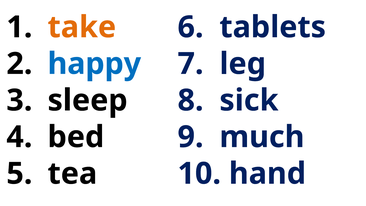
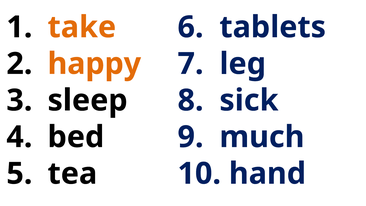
happy colour: blue -> orange
